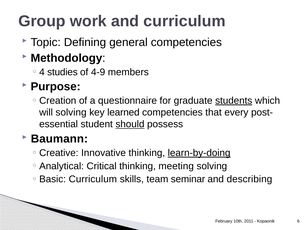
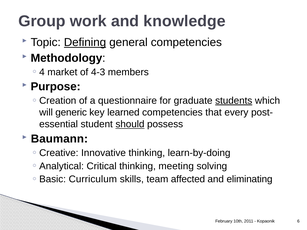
and curriculum: curriculum -> knowledge
Defining underline: none -> present
studies: studies -> market
4-9: 4-9 -> 4-3
will solving: solving -> generic
learn-by-doing underline: present -> none
seminar: seminar -> affected
describing: describing -> eliminating
